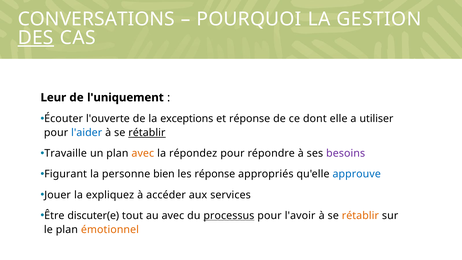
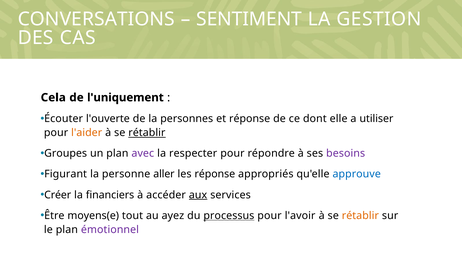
POURQUOI: POURQUOI -> SENTIMENT
DES underline: present -> none
Leur: Leur -> Cela
exceptions: exceptions -> personnes
l'aider colour: blue -> orange
Travaille: Travaille -> Groupes
avec at (143, 153) colour: orange -> purple
répondez: répondez -> respecter
bien: bien -> aller
Jouer: Jouer -> Créer
expliquez: expliquez -> financiers
aux underline: none -> present
discuter(e: discuter(e -> moyens(e
au avec: avec -> ayez
émotionnel colour: orange -> purple
